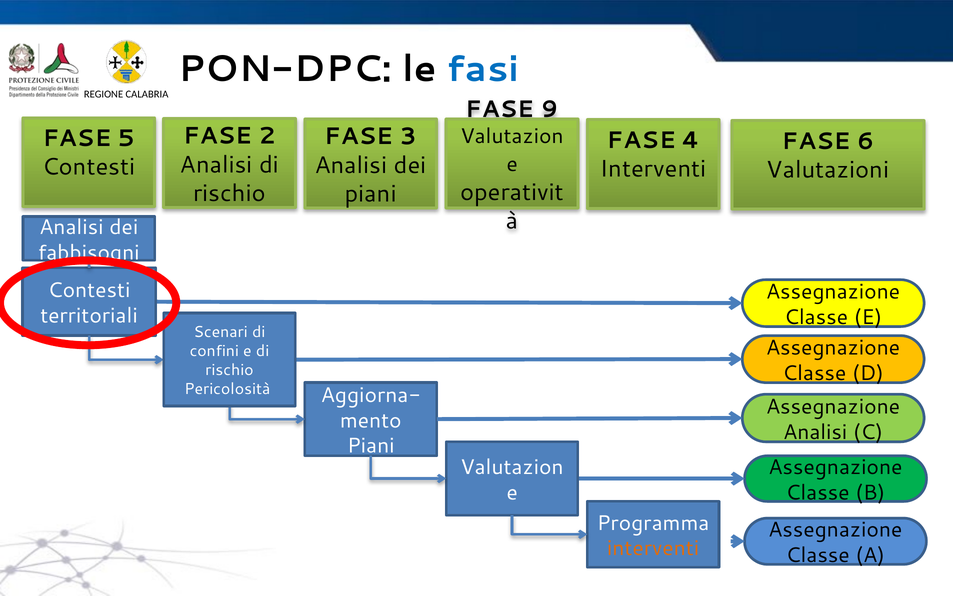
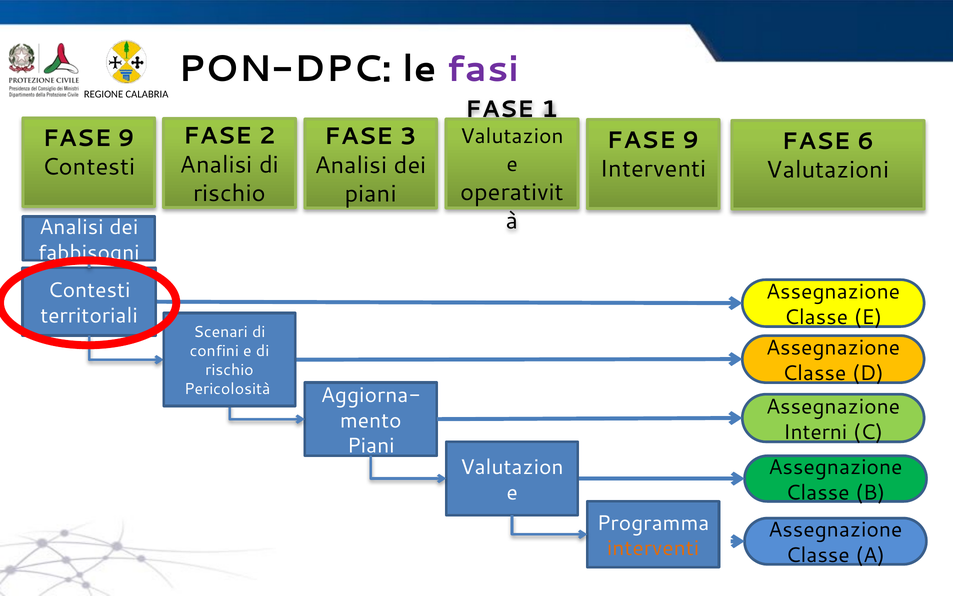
fasi colour: blue -> purple
9: 9 -> 1
5 at (126, 138): 5 -> 9
4 at (691, 140): 4 -> 9
Analisi at (815, 432): Analisi -> Interni
